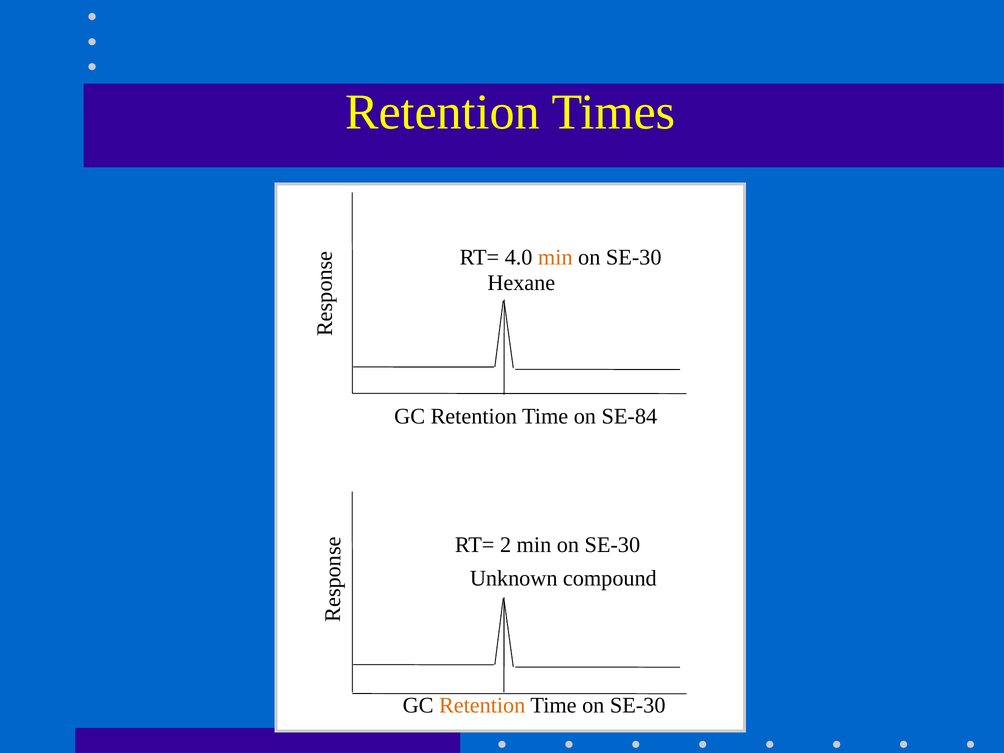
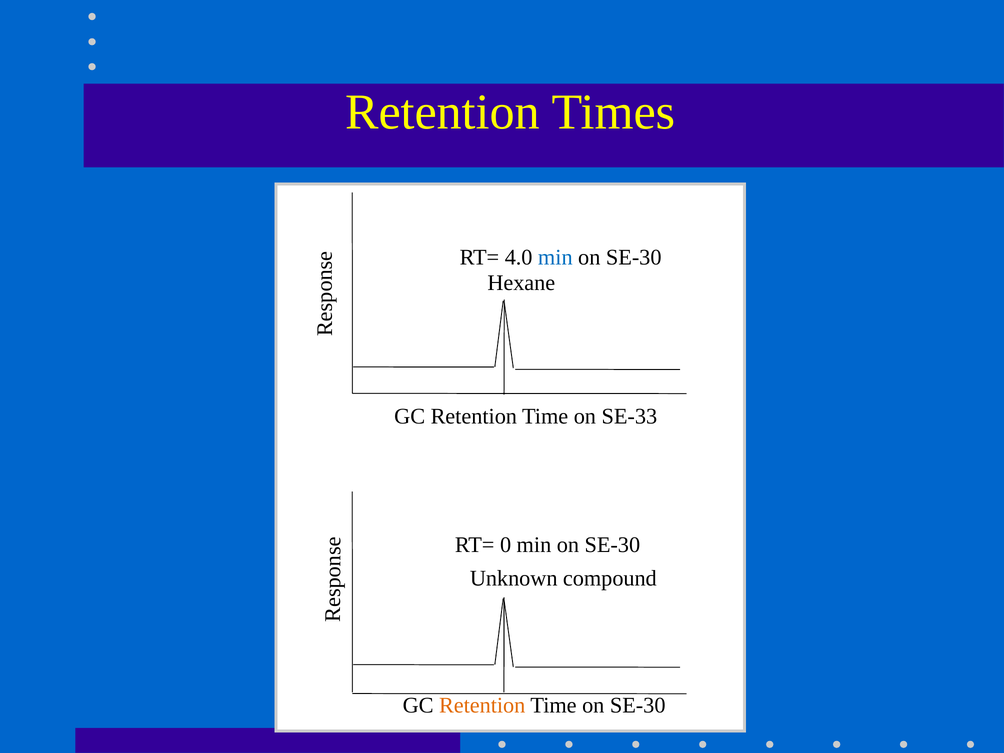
min at (555, 258) colour: orange -> blue
SE-84: SE-84 -> SE-33
2: 2 -> 0
